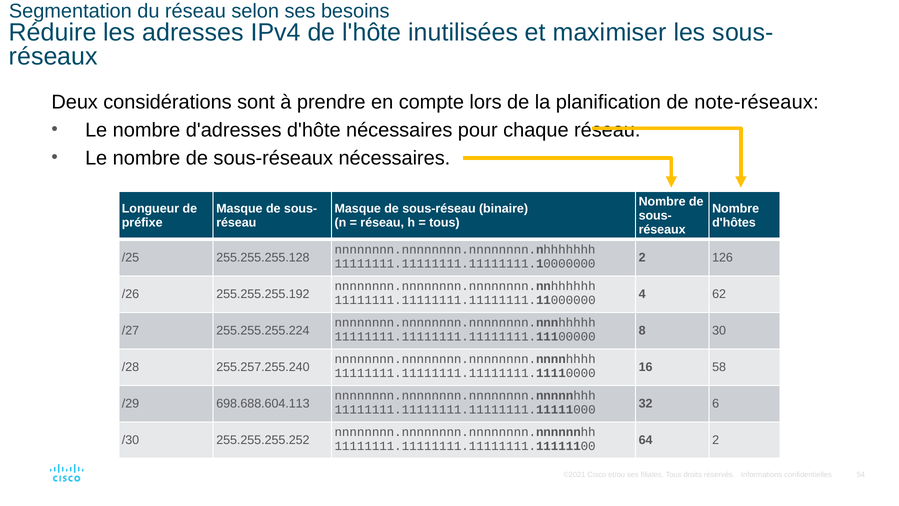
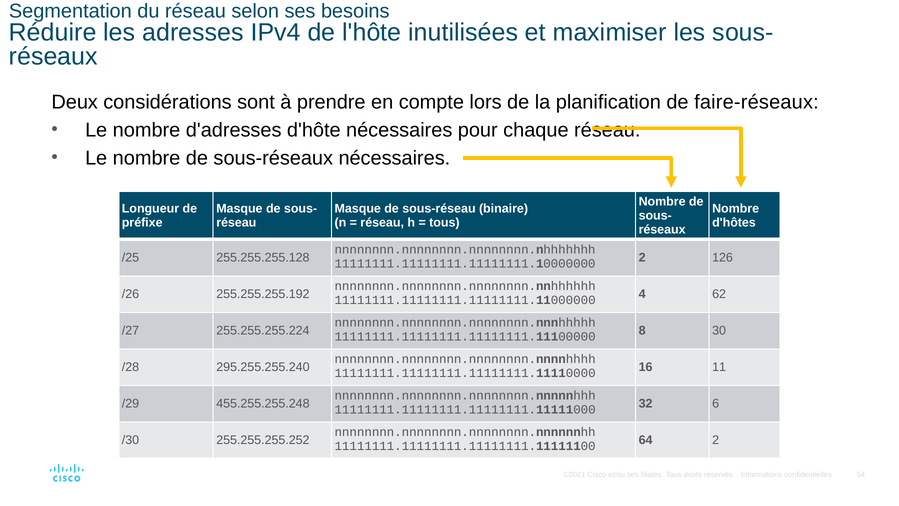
note-réseaux: note-réseaux -> faire-réseaux
255.257.255.240: 255.257.255.240 -> 295.255.255.240
58: 58 -> 11
698.688.604.113: 698.688.604.113 -> 455.255.255.248
